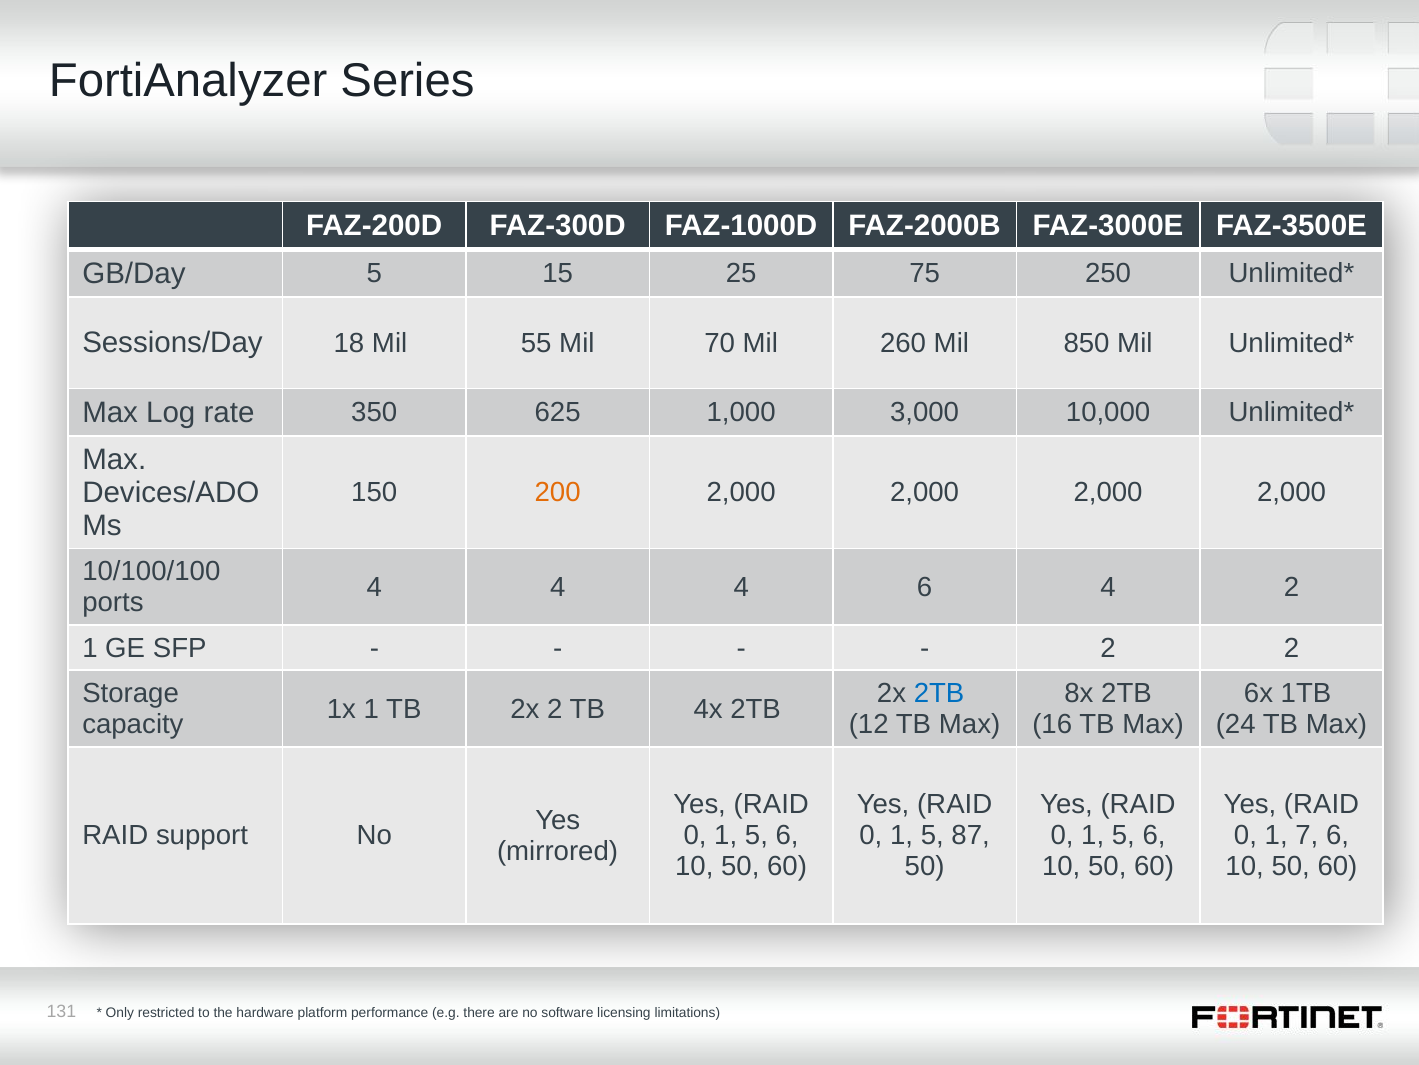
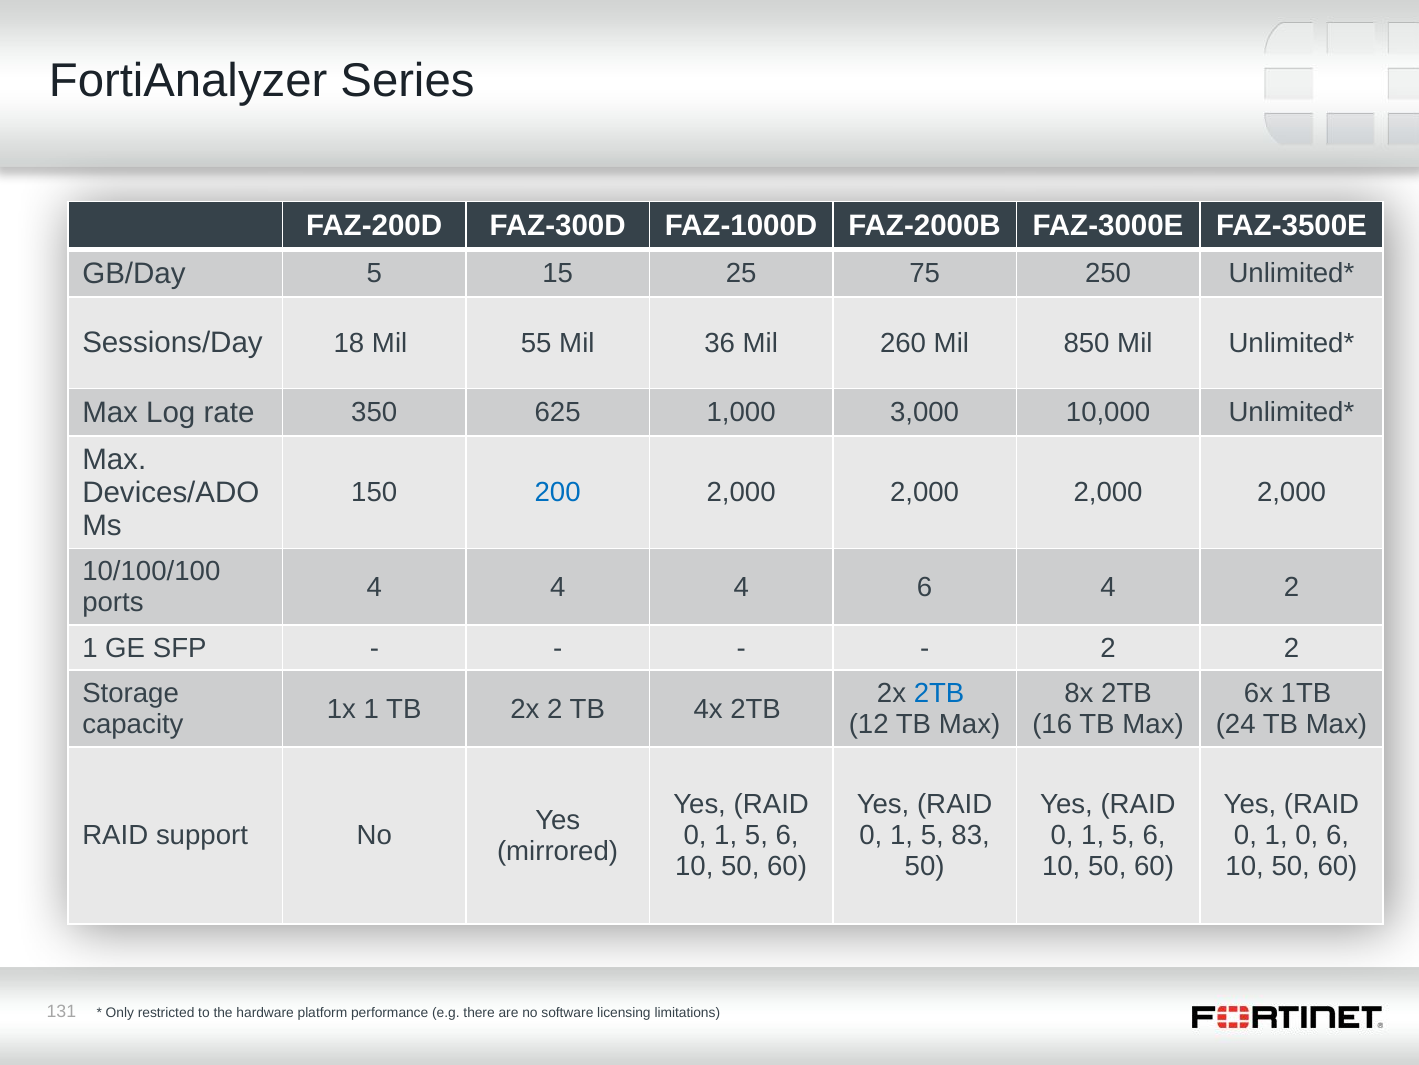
70: 70 -> 36
200 colour: orange -> blue
87: 87 -> 83
1 7: 7 -> 0
